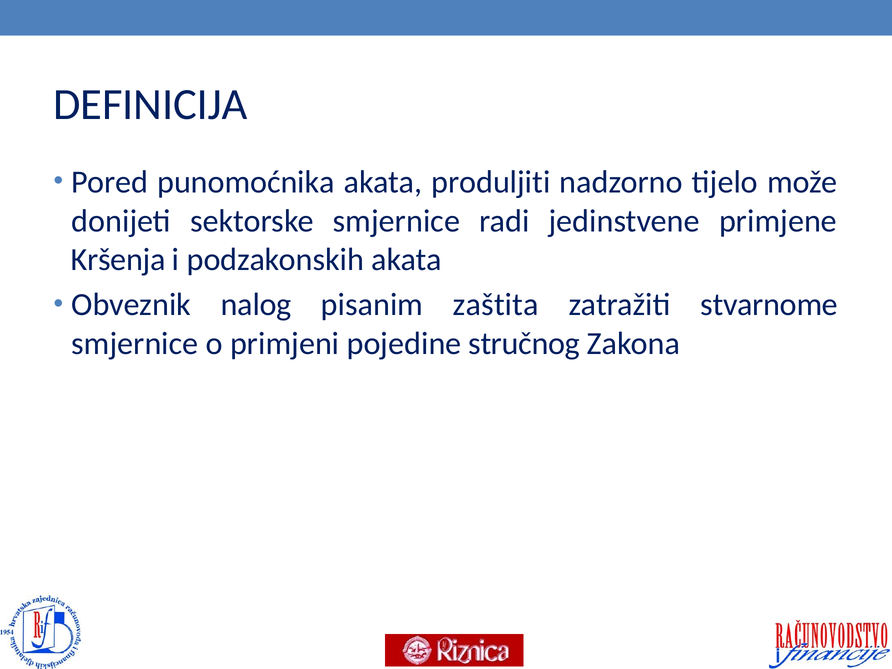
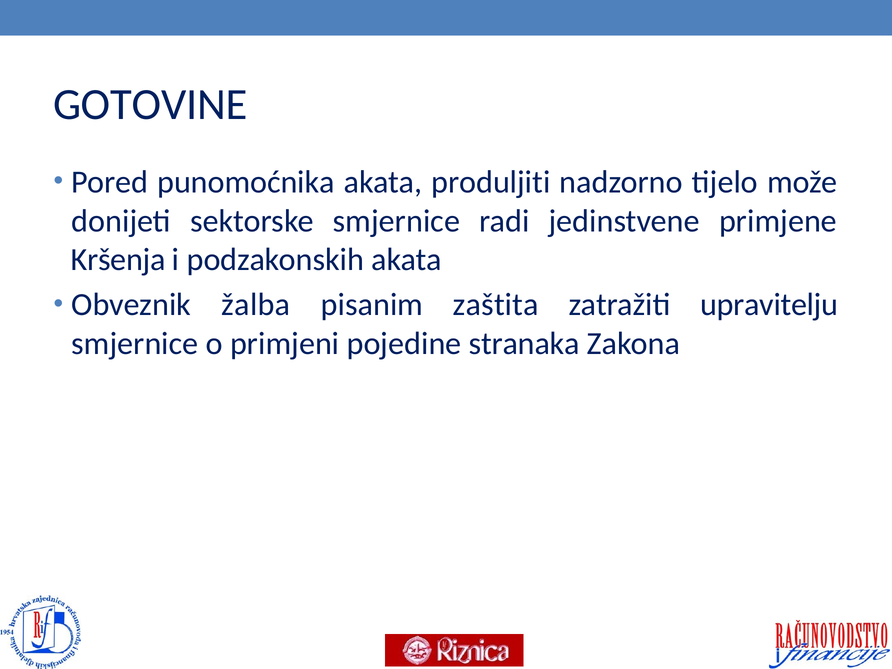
DEFINICIJA: DEFINICIJA -> GOTOVINE
nalog: nalog -> žalba
stvarnome: stvarnome -> upravitelju
stručnog: stručnog -> stranaka
